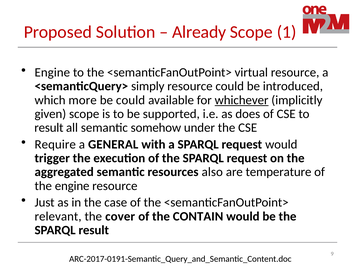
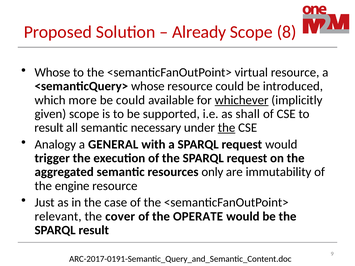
1: 1 -> 8
Engine at (52, 72): Engine -> Whose
<semanticQuery> simply: simply -> whose
does: does -> shall
somehow: somehow -> necessary
the at (227, 128) underline: none -> present
Require: Require -> Analogy
also: also -> only
temperature: temperature -> immutability
CONTAIN: CONTAIN -> OPERATE
